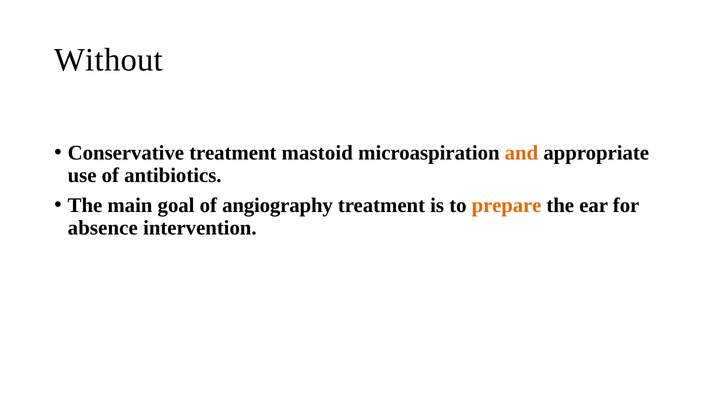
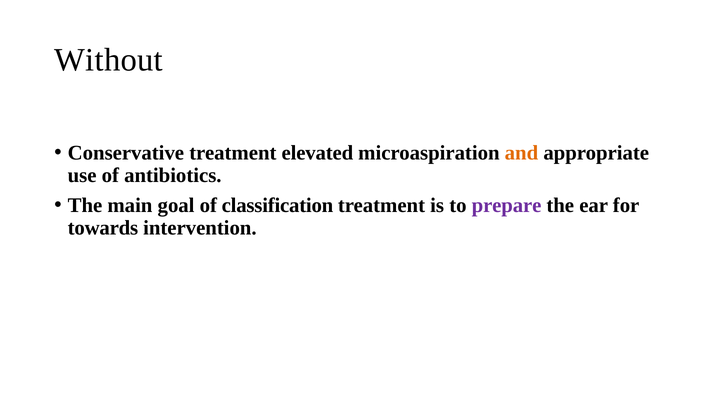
mastoid: mastoid -> elevated
angiography: angiography -> classification
prepare colour: orange -> purple
absence: absence -> towards
